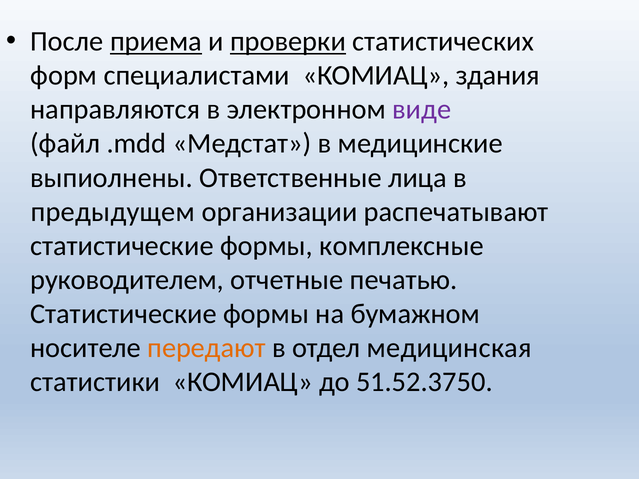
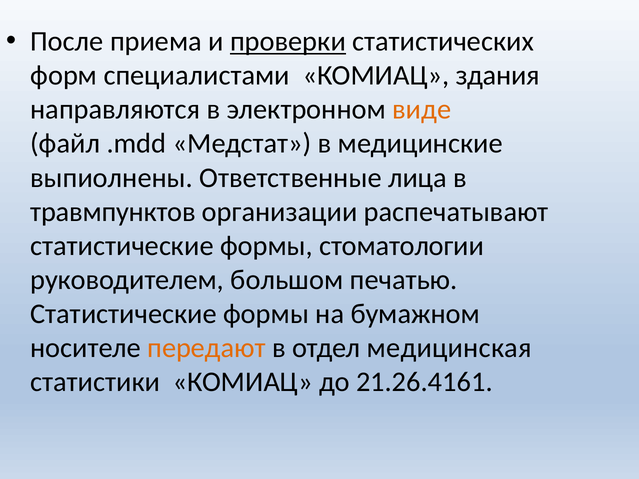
приема underline: present -> none
виде colour: purple -> orange
предыдущем: предыдущем -> травмпунктов
комплексные: комплексные -> стоматологии
отчетные: отчетные -> большом
51.52.3750: 51.52.3750 -> 21.26.4161
